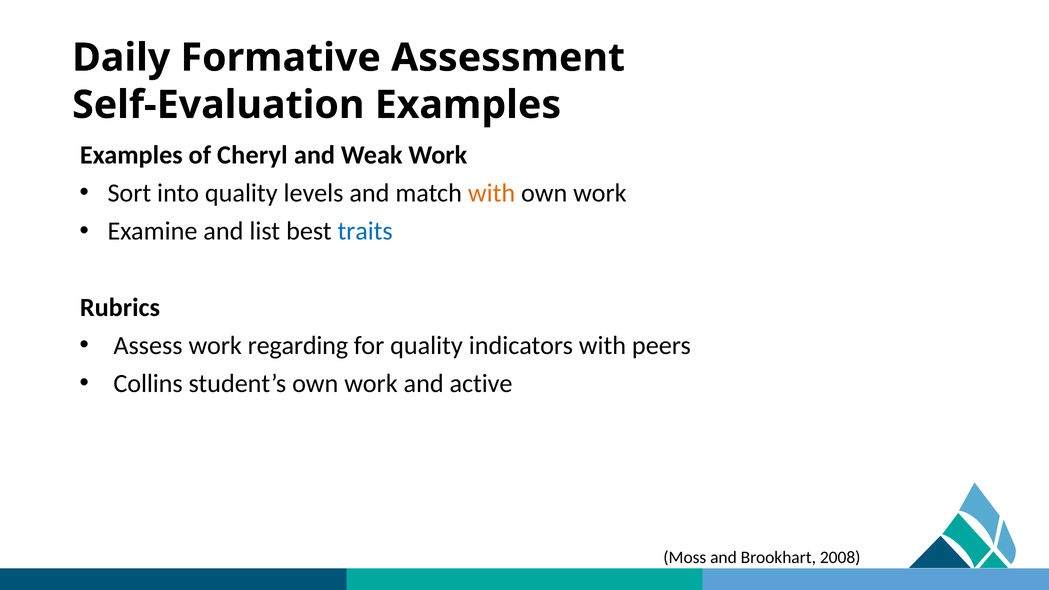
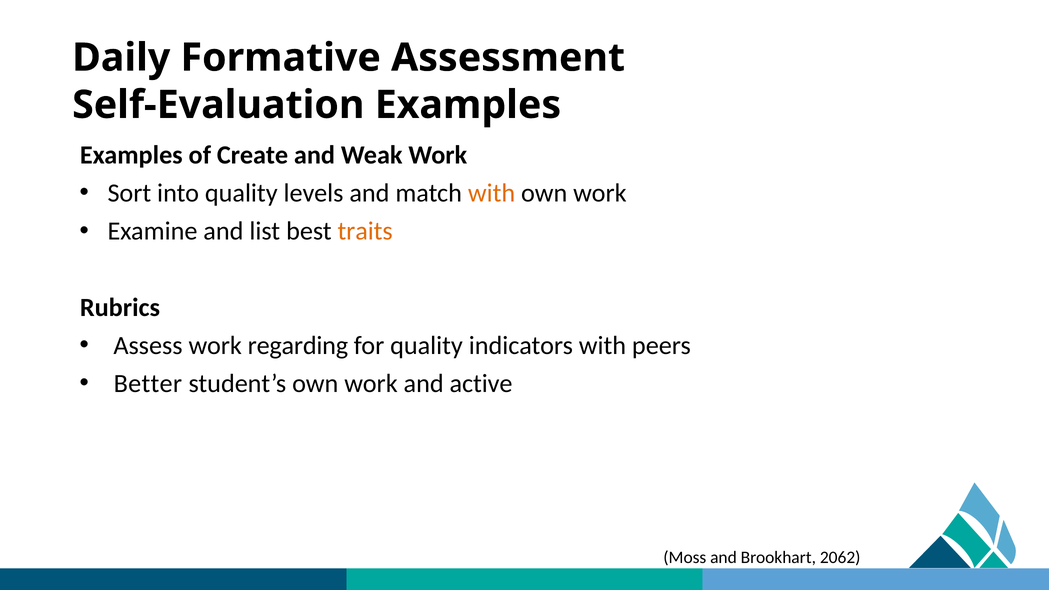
Cheryl: Cheryl -> Create
traits colour: blue -> orange
Collins: Collins -> Better
2008: 2008 -> 2062
